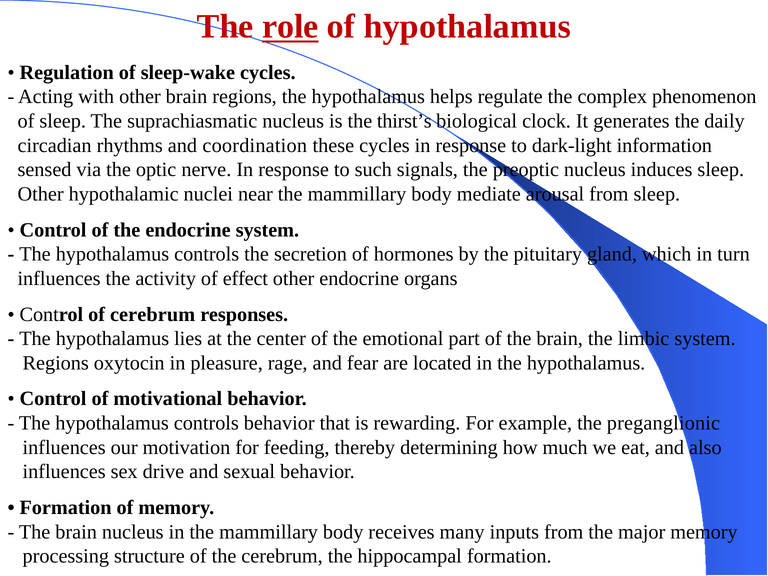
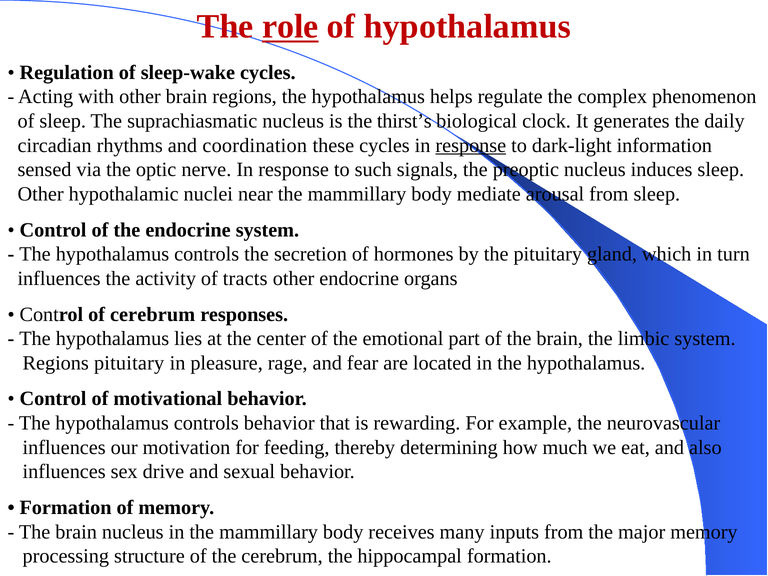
response at (471, 145) underline: none -> present
effect: effect -> tracts
Regions oxytocin: oxytocin -> pituitary
preganglionic: preganglionic -> neurovascular
